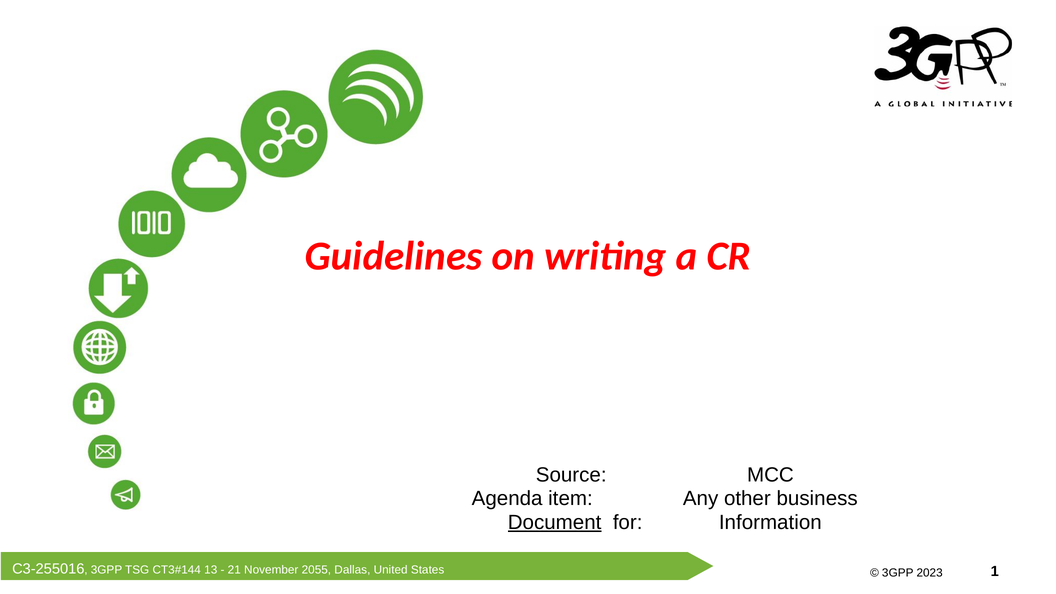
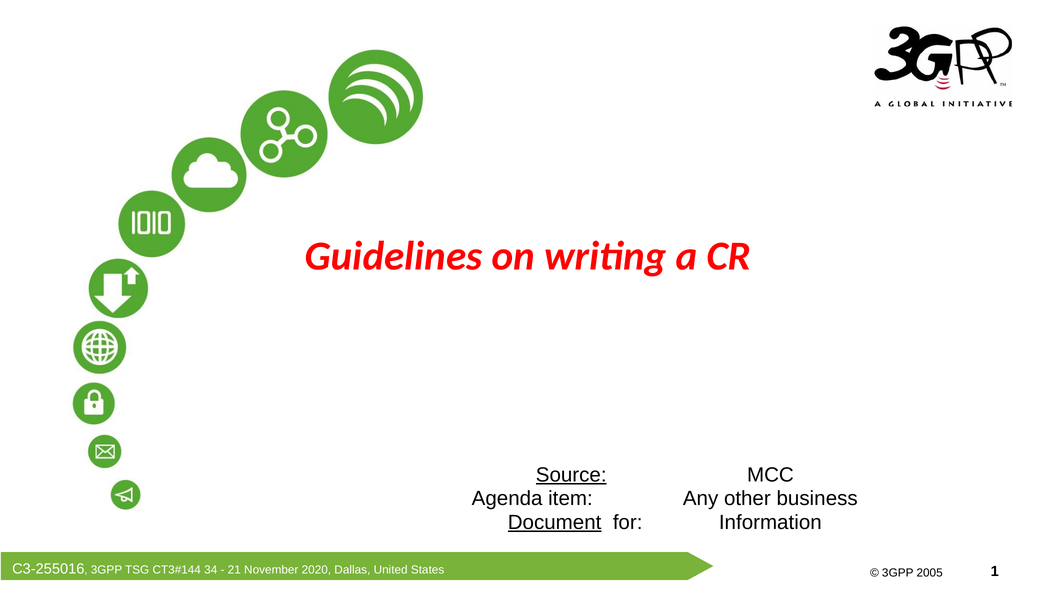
Source underline: none -> present
13: 13 -> 34
2055: 2055 -> 2020
2023: 2023 -> 2005
